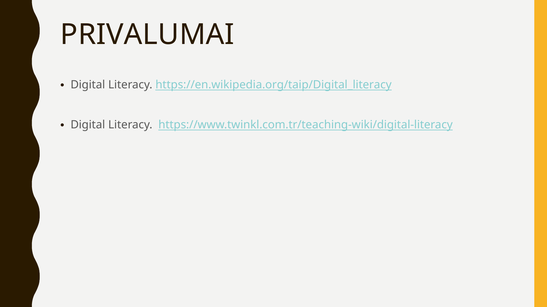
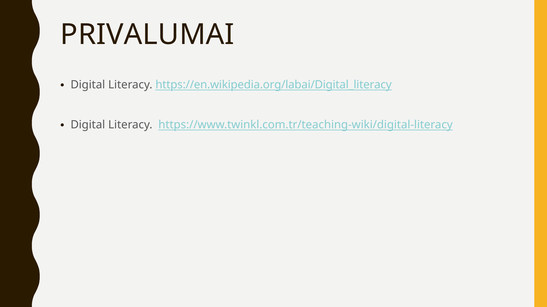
https://en.wikipedia.org/taip/Digital_literacy: https://en.wikipedia.org/taip/Digital_literacy -> https://en.wikipedia.org/labai/Digital_literacy
